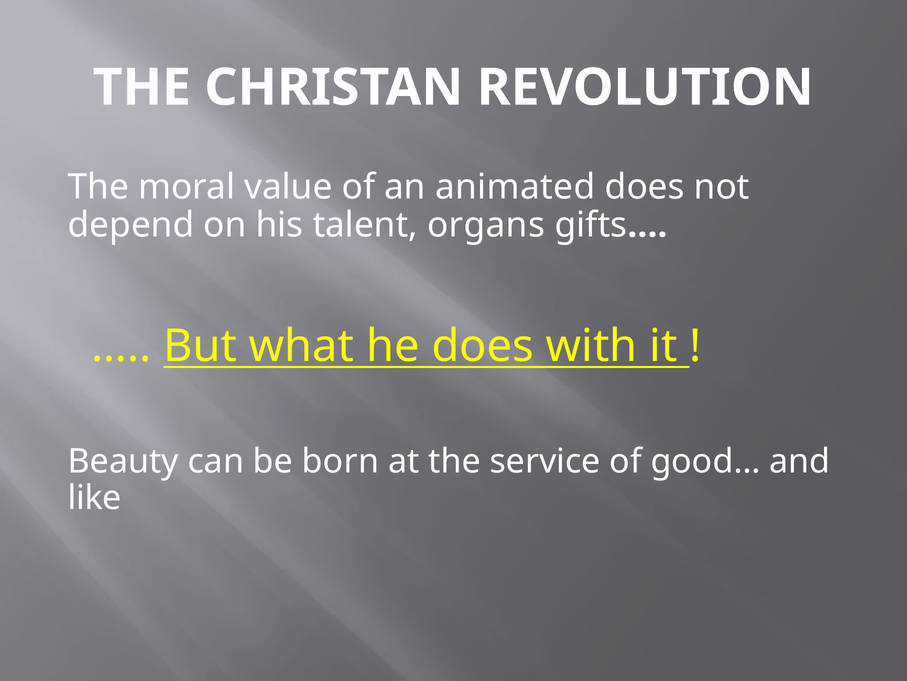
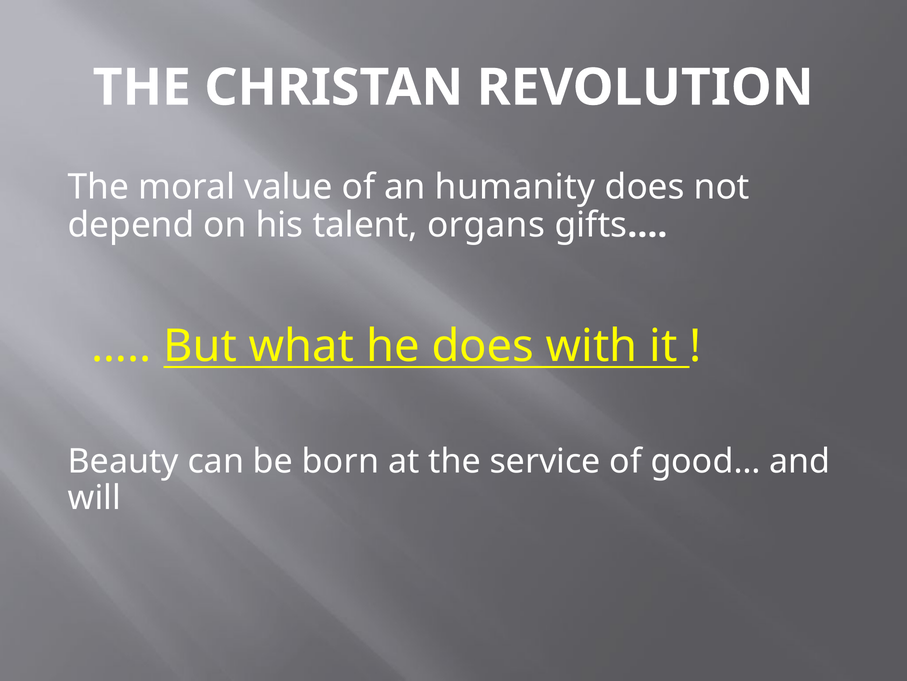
animated: animated -> humanity
like: like -> will
